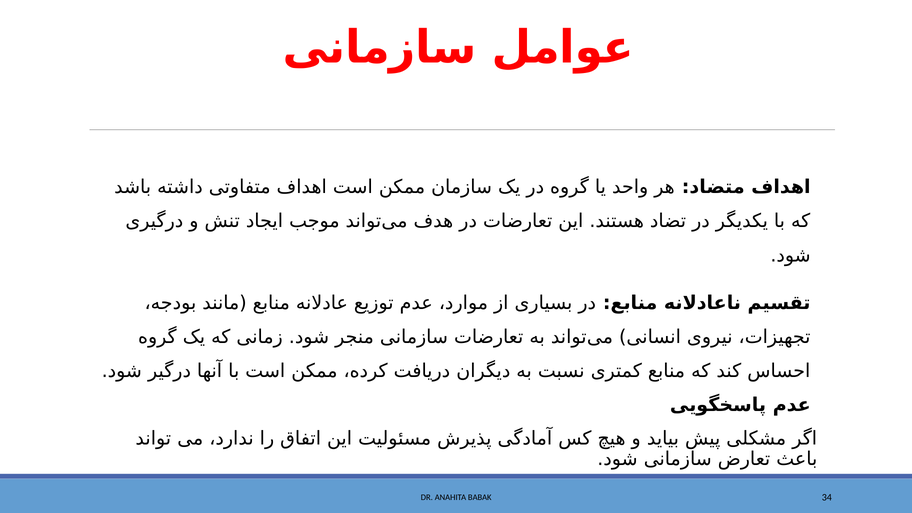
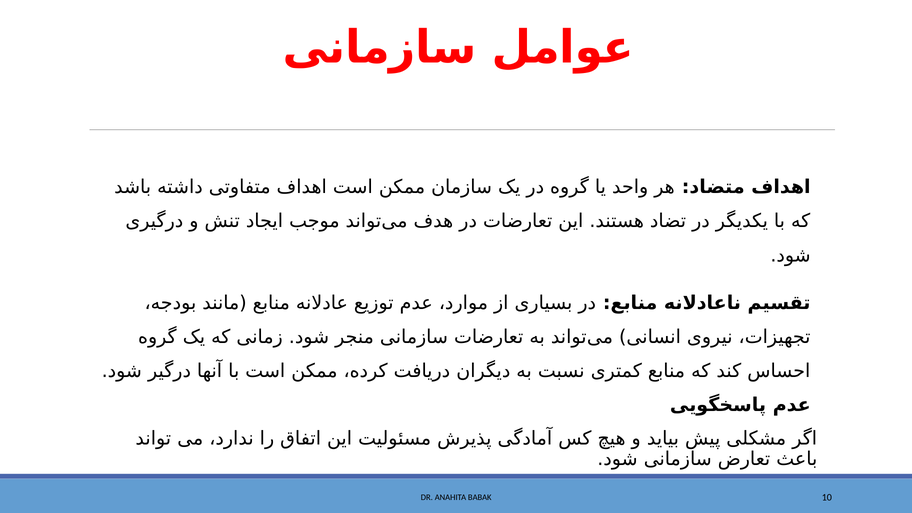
34: 34 -> 10
